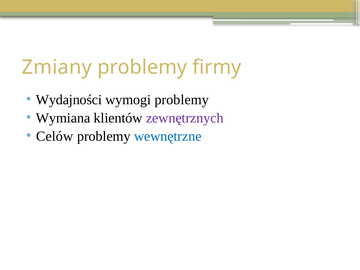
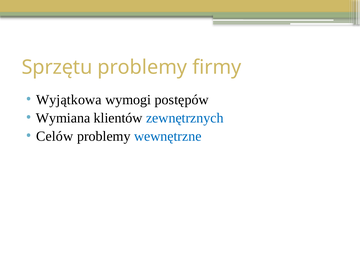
Zmiany: Zmiany -> Sprzętu
Wydajności: Wydajności -> Wyjątkowa
wymogi problemy: problemy -> postępów
zewnętrznych colour: purple -> blue
